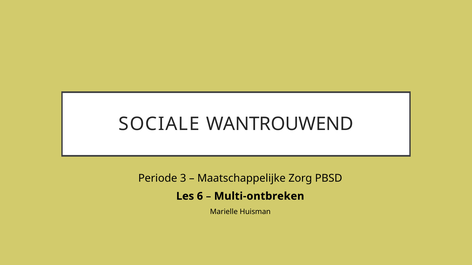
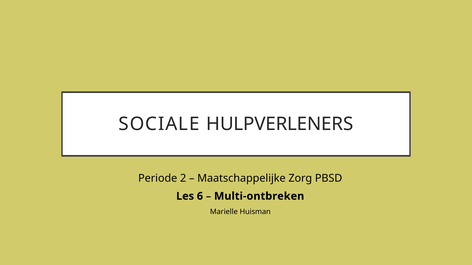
WANTROUWEND: WANTROUWEND -> HULPVERLENERS
3: 3 -> 2
